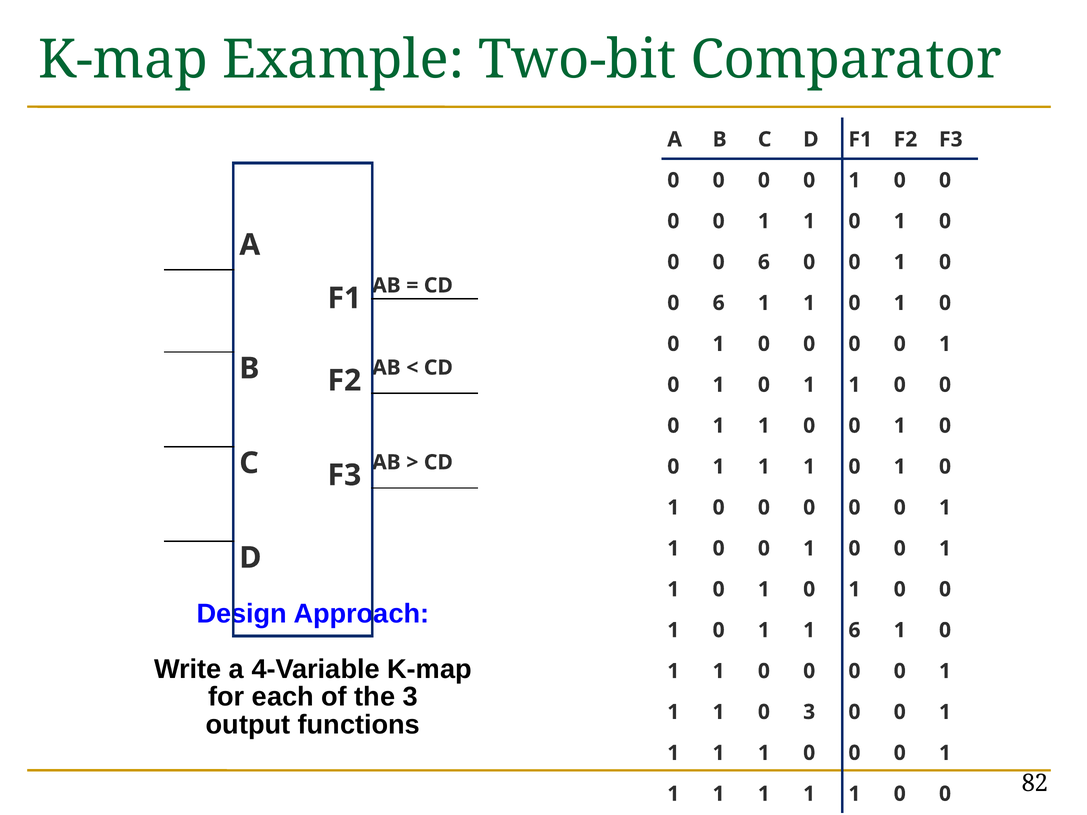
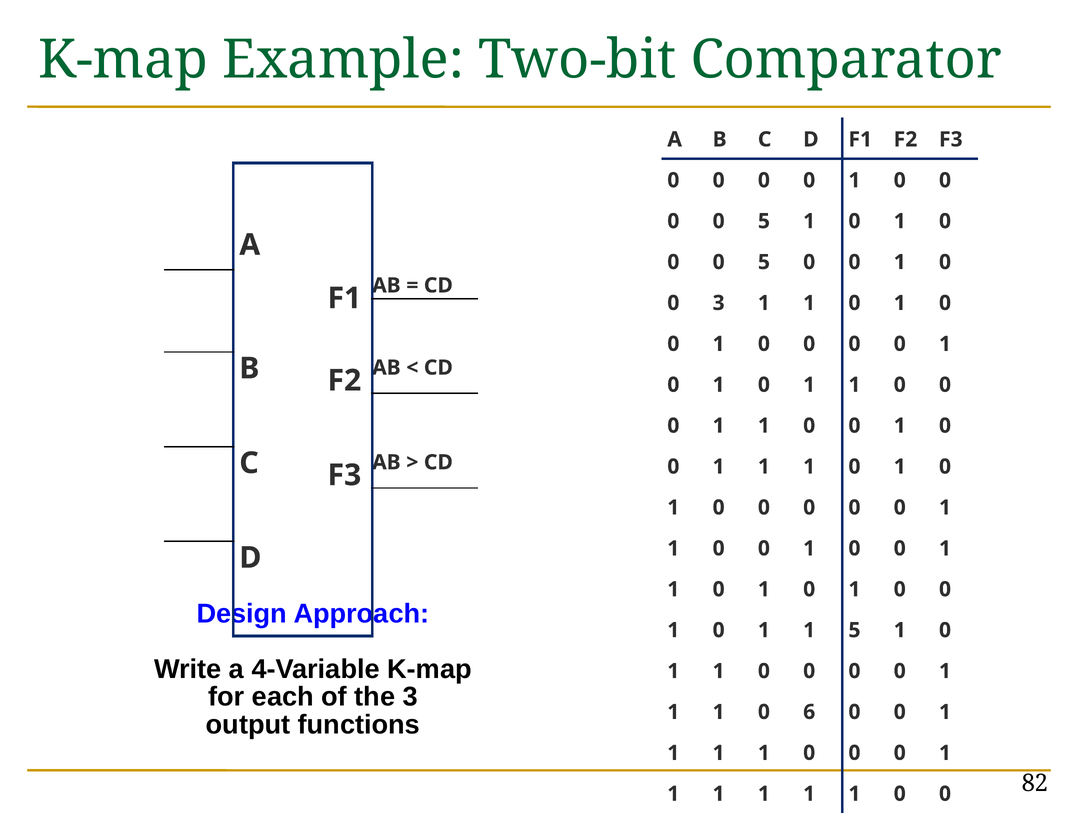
1 at (764, 221): 1 -> 5
6 at (764, 262): 6 -> 5
6 at (719, 303): 6 -> 3
1 6: 6 -> 5
0 3: 3 -> 6
